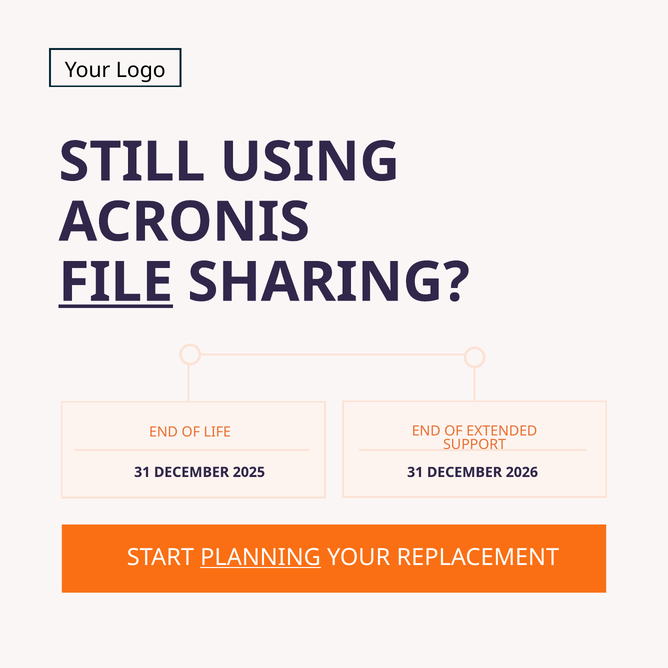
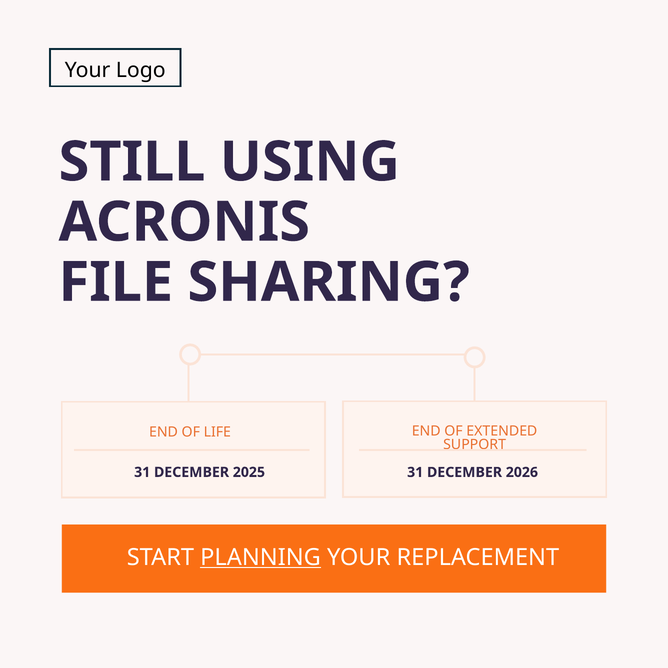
FILE underline: present -> none
